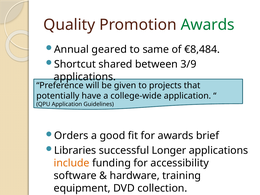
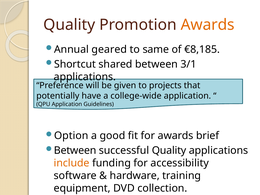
Awards at (208, 25) colour: green -> orange
€8,484: €8,484 -> €8,185
3/9: 3/9 -> 3/1
Orders: Orders -> Option
Libraries at (75, 150): Libraries -> Between
successful Longer: Longer -> Quality
